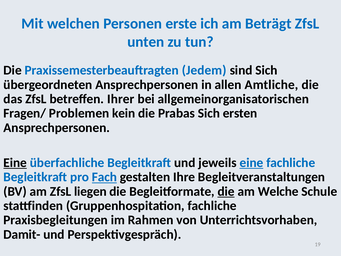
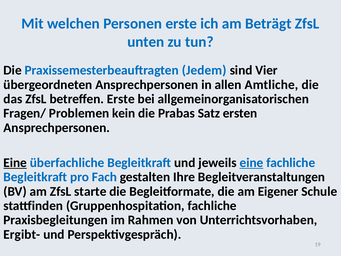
sind Sich: Sich -> Vier
betreffen Ihrer: Ihrer -> Erste
Prabas Sich: Sich -> Satz
Fach underline: present -> none
liegen: liegen -> starte
die at (226, 191) underline: present -> none
Welche: Welche -> Eigener
Damit-: Damit- -> Ergibt-
